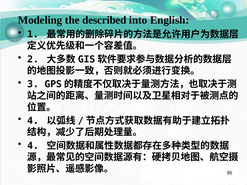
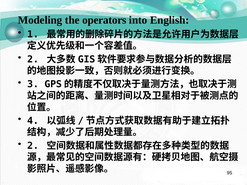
described: described -> operators
4 at (33, 146): 4 -> 2
